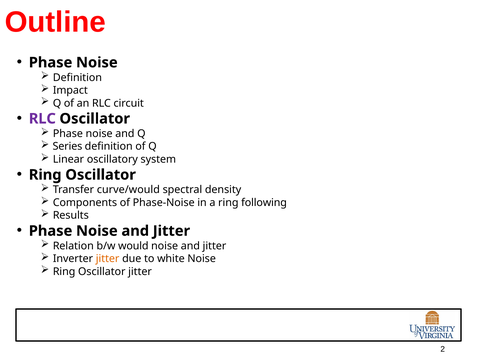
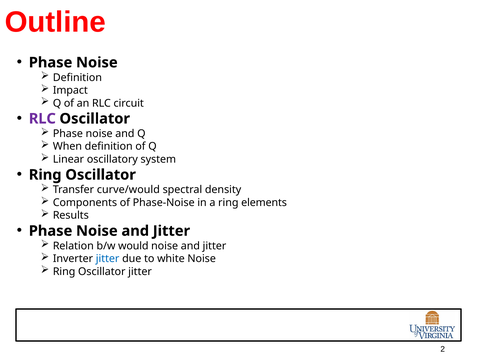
Series: Series -> When
following: following -> elements
jitter at (108, 259) colour: orange -> blue
